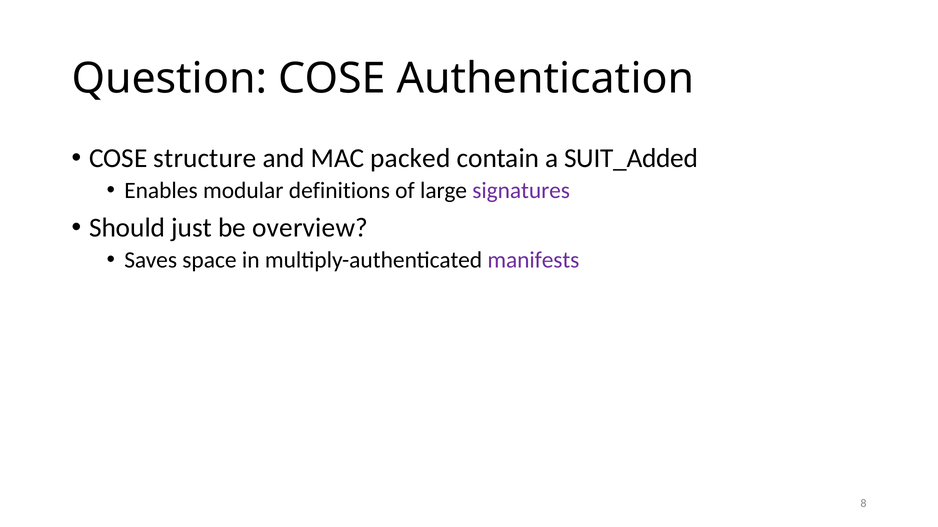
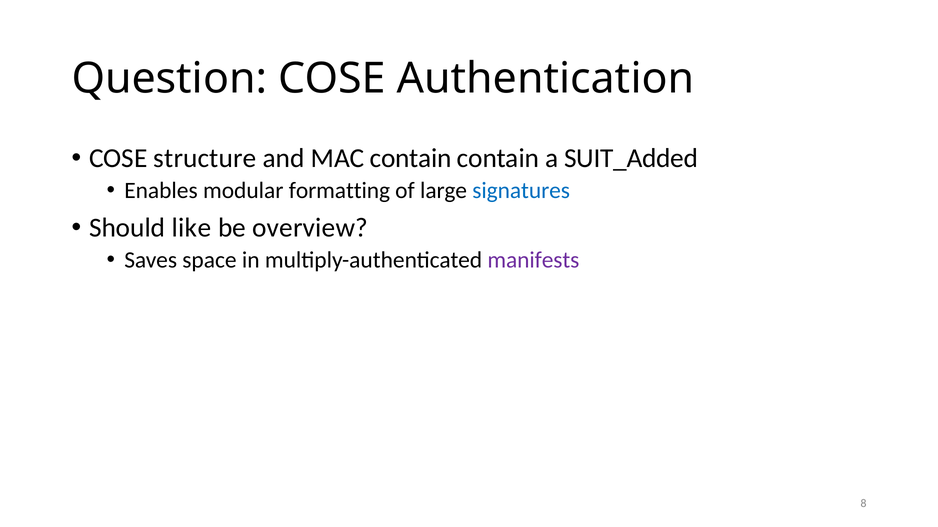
MAC packed: packed -> contain
definitions: definitions -> formatting
signatures colour: purple -> blue
just: just -> like
